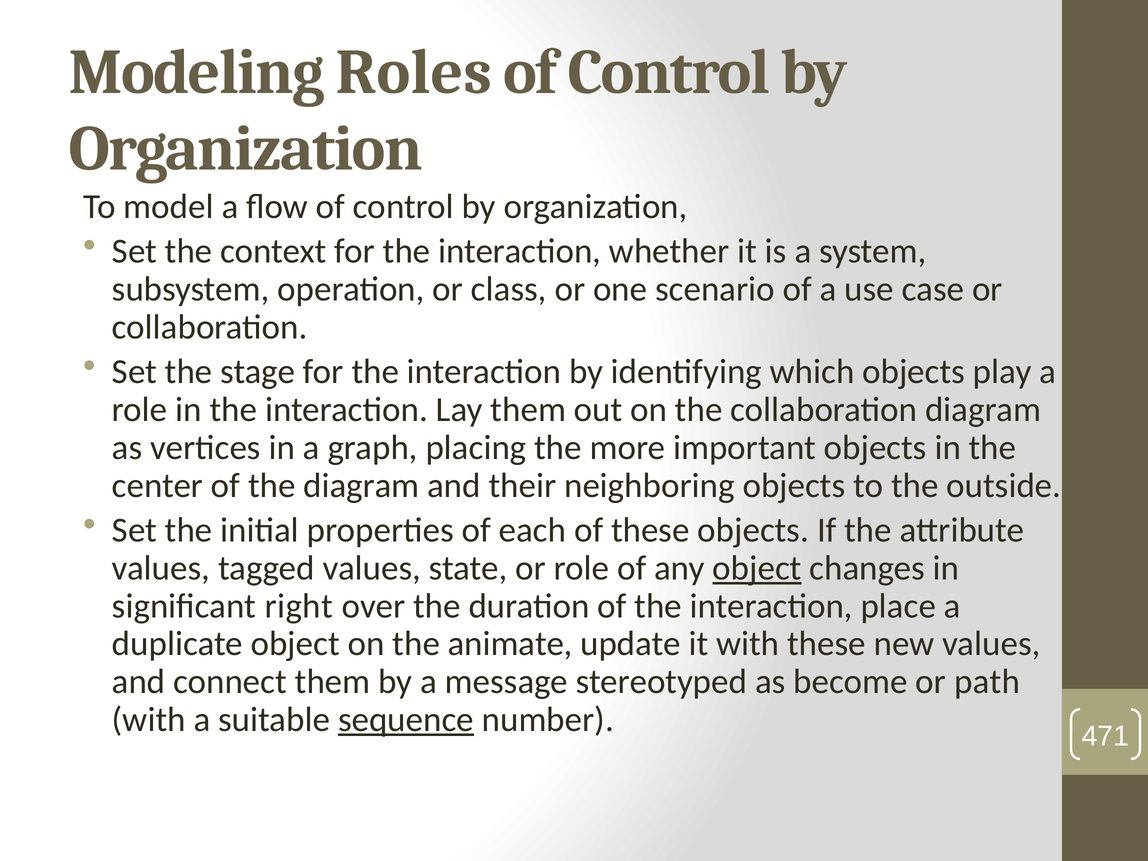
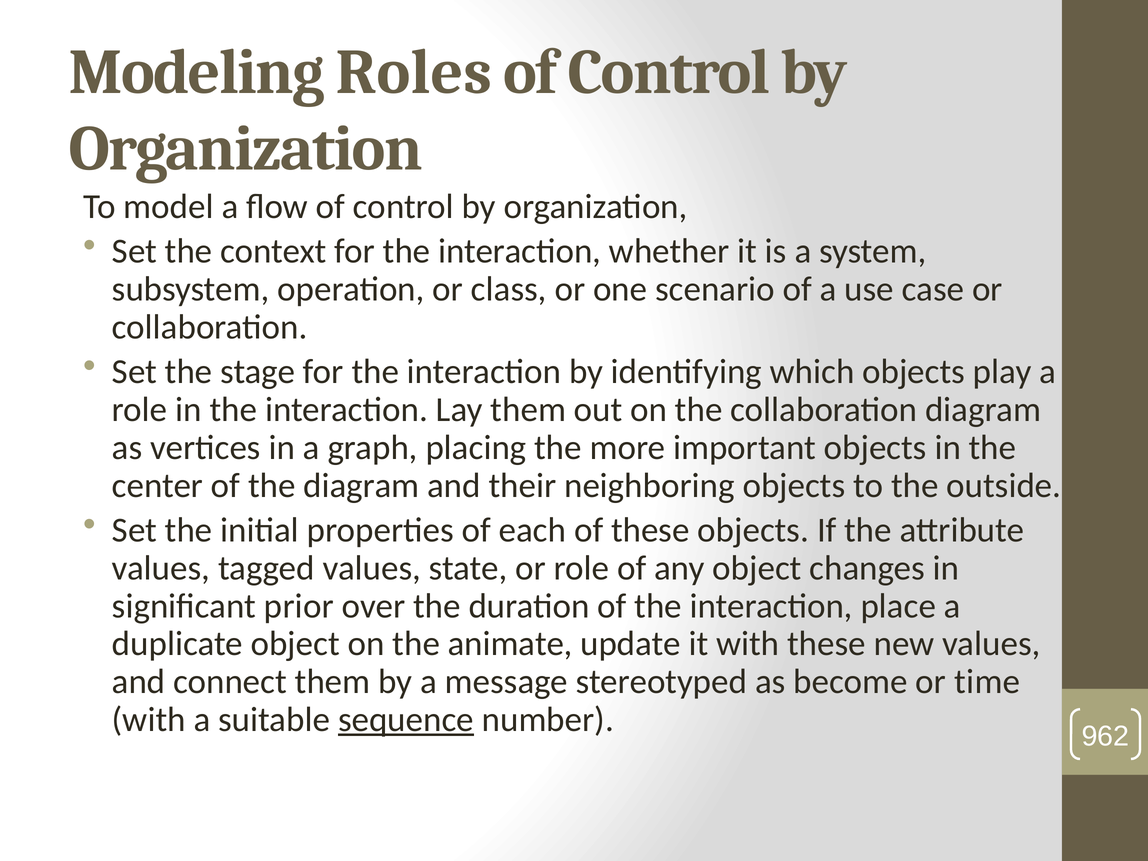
object at (757, 568) underline: present -> none
right: right -> prior
path: path -> time
471: 471 -> 962
